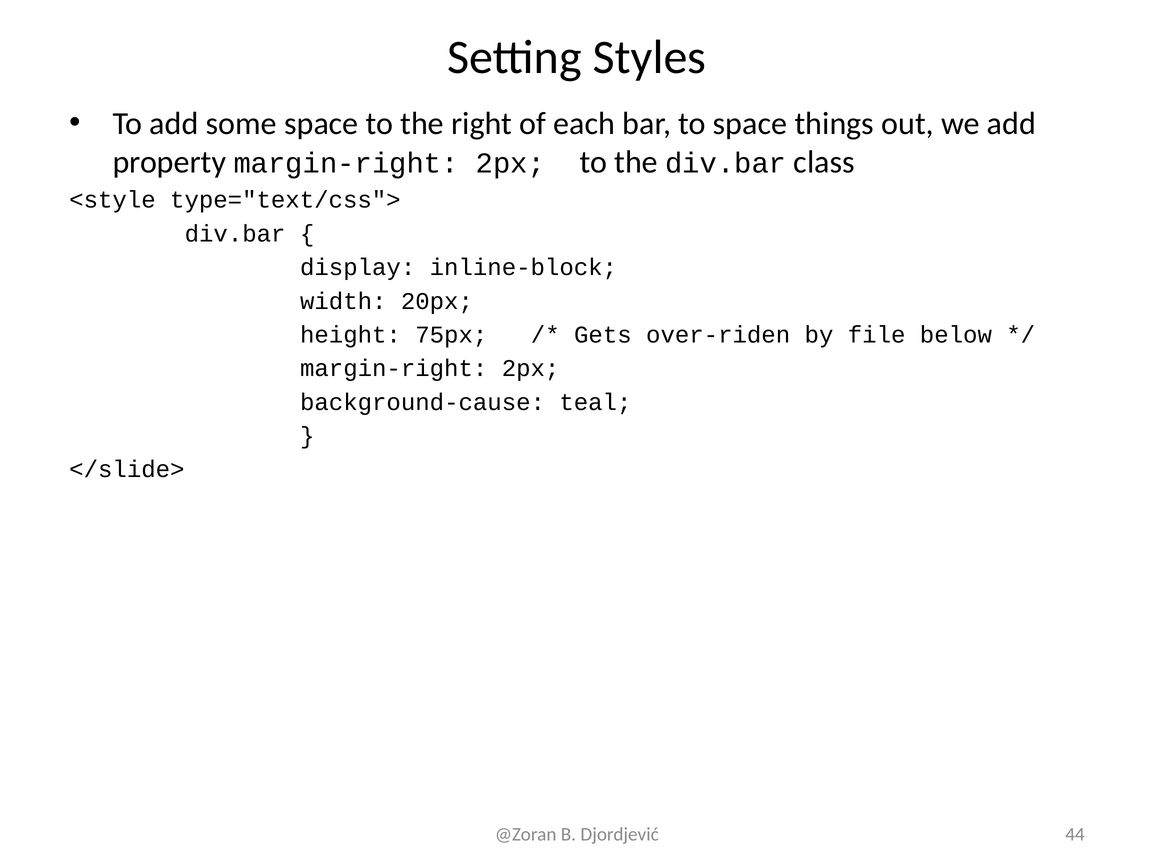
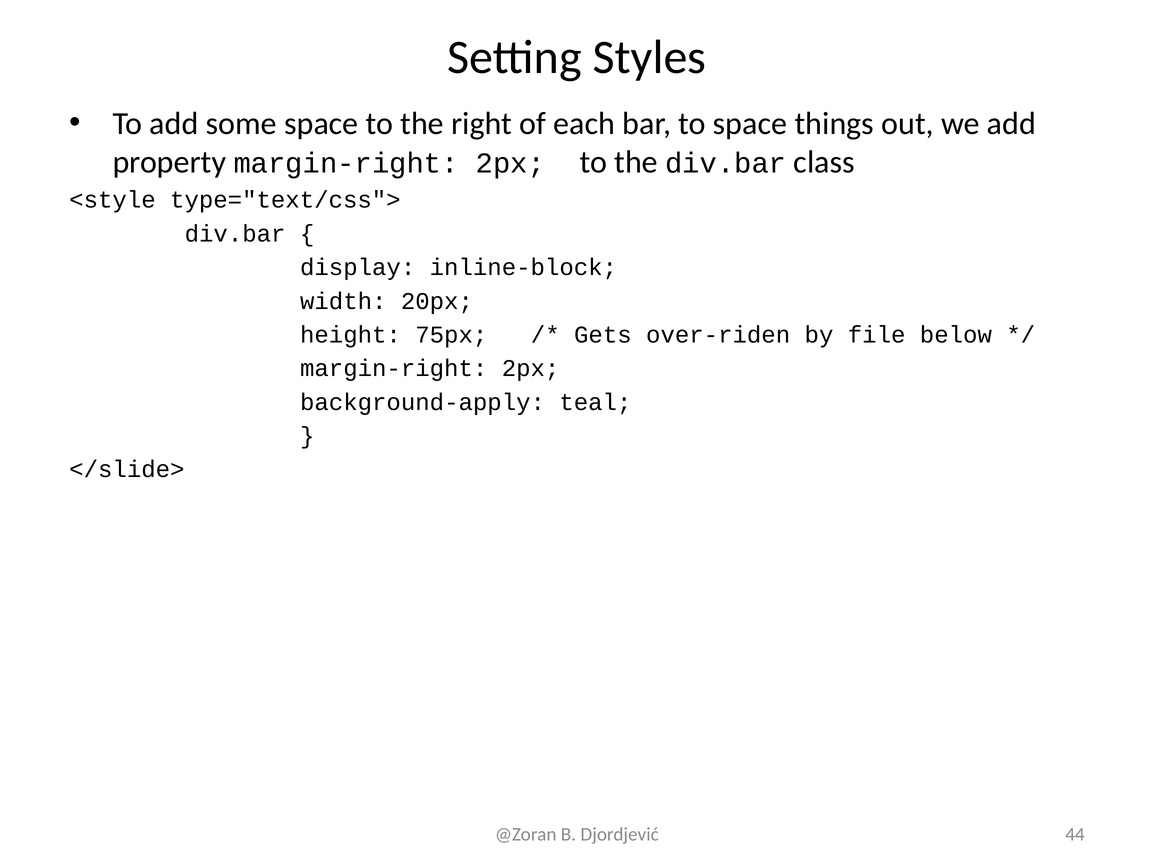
background-cause: background-cause -> background-apply
